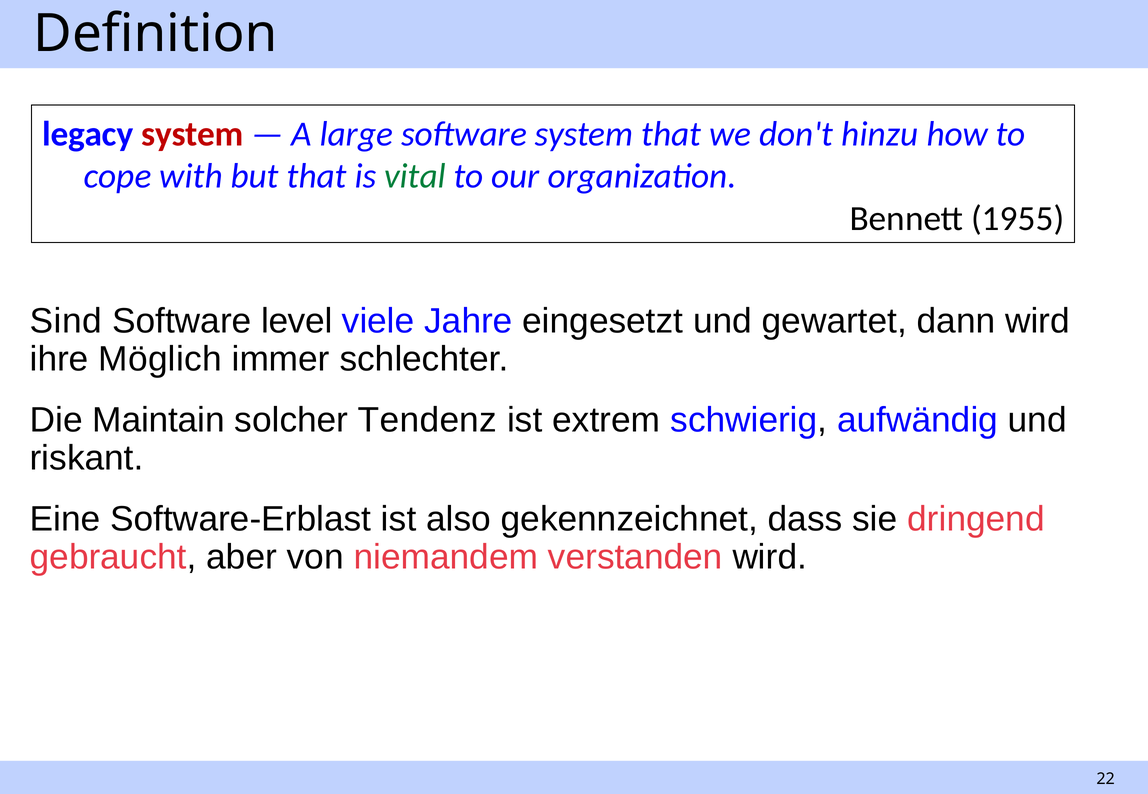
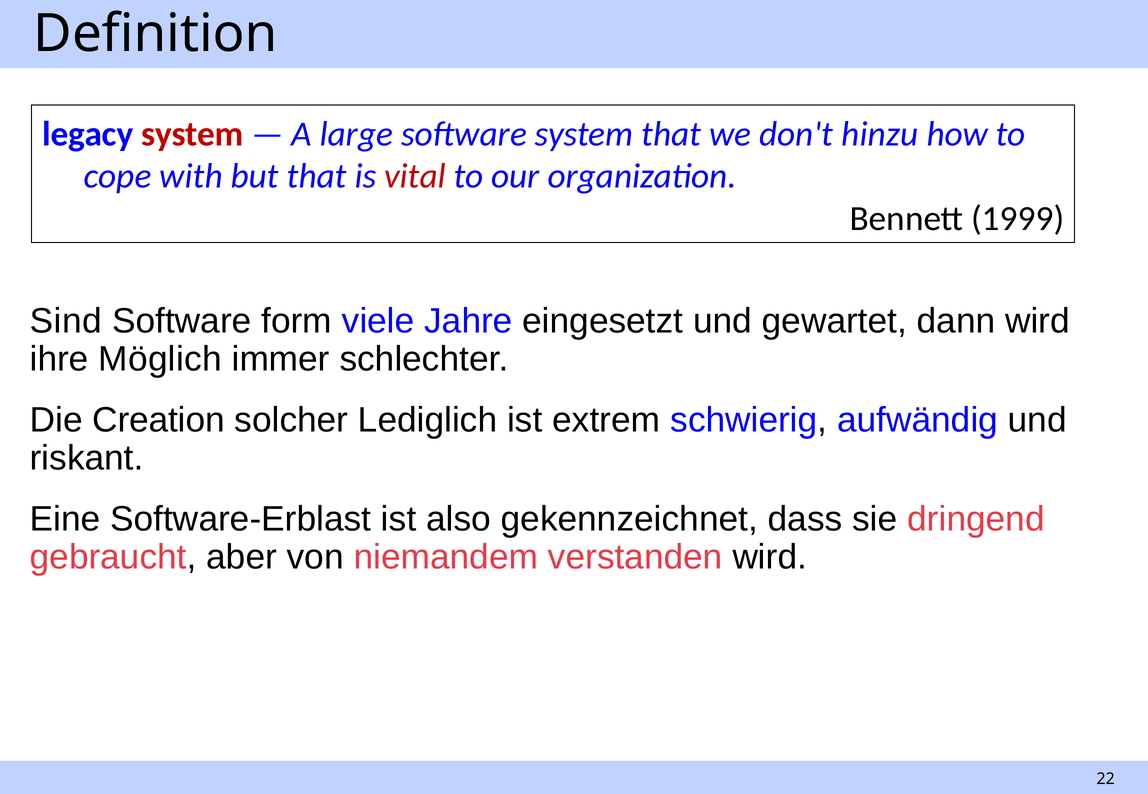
vital colour: green -> red
1955: 1955 -> 1999
level: level -> form
Maintain: Maintain -> Creation
Tendenz: Tendenz -> Lediglich
